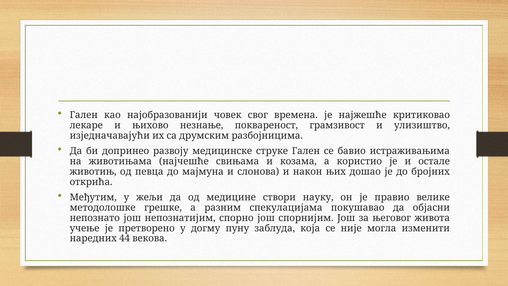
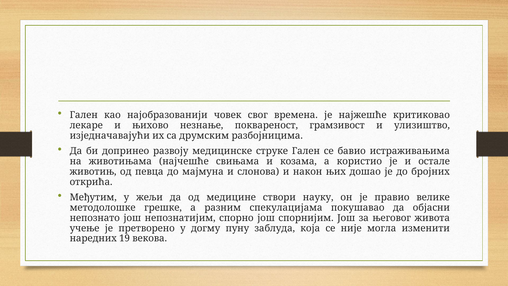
44: 44 -> 19
